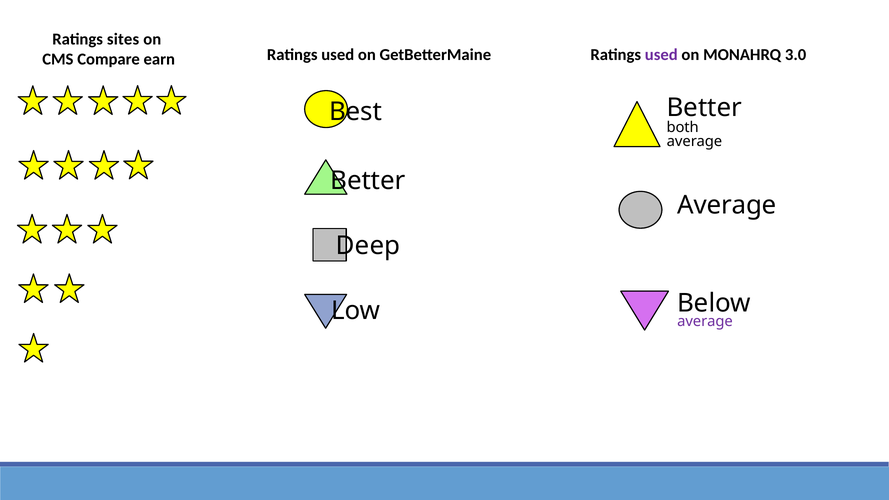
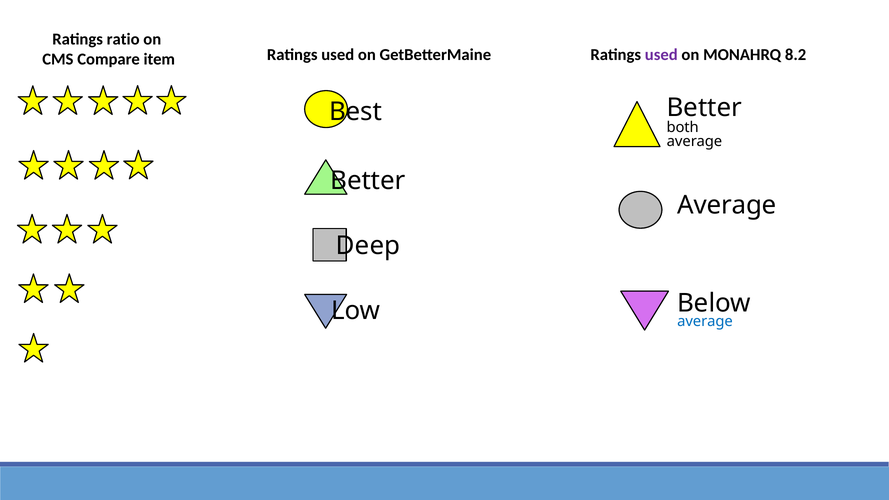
sites: sites -> ratio
3.0: 3.0 -> 8.2
earn: earn -> item
average at (705, 321) colour: purple -> blue
